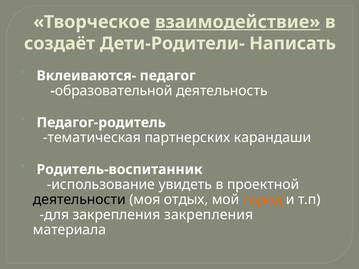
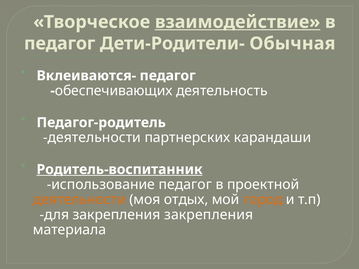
создаёт at (60, 44): создаёт -> педагог
Написать: Написать -> Обычная
образовательной: образовательной -> обеспечивающих
тематическая at (92, 138): тематическая -> деятельности
Родитель-воспитанник underline: none -> present
использование увидеть: увидеть -> педагог
деятельности at (79, 200) colour: black -> orange
